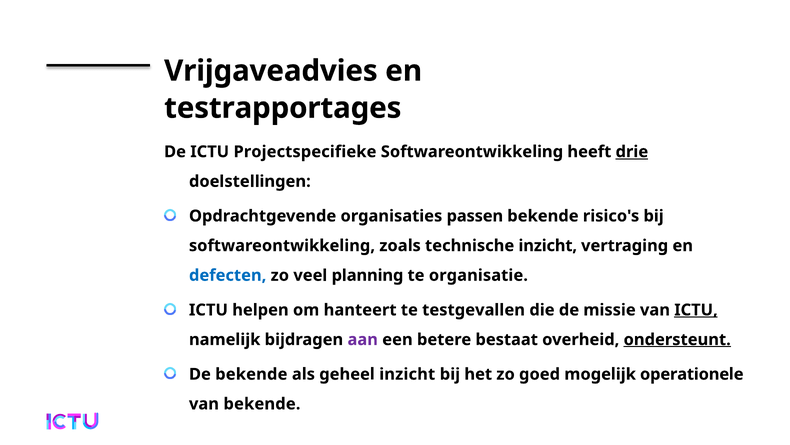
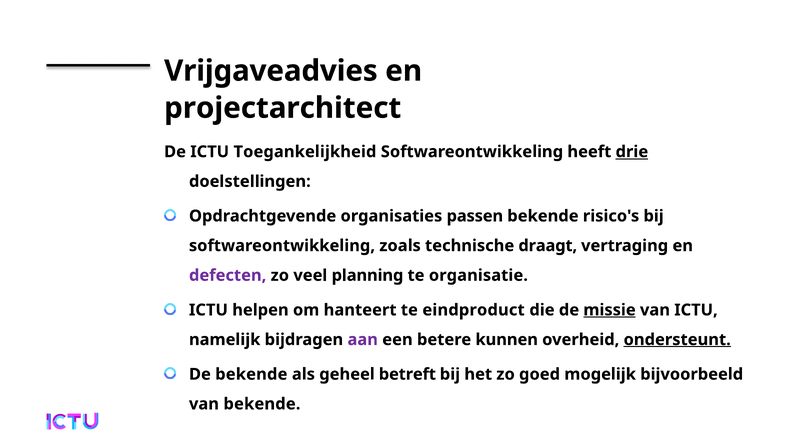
testrapportages: testrapportages -> projectarchitect
Projectspecifieke: Projectspecifieke -> Toegankelijkheid
technische inzicht: inzicht -> draagt
defecten colour: blue -> purple
testgevallen: testgevallen -> eindproduct
missie underline: none -> present
ICTU at (696, 310) underline: present -> none
bestaat: bestaat -> kunnen
geheel inzicht: inzicht -> betreft
operationele: operationele -> bijvoorbeeld
